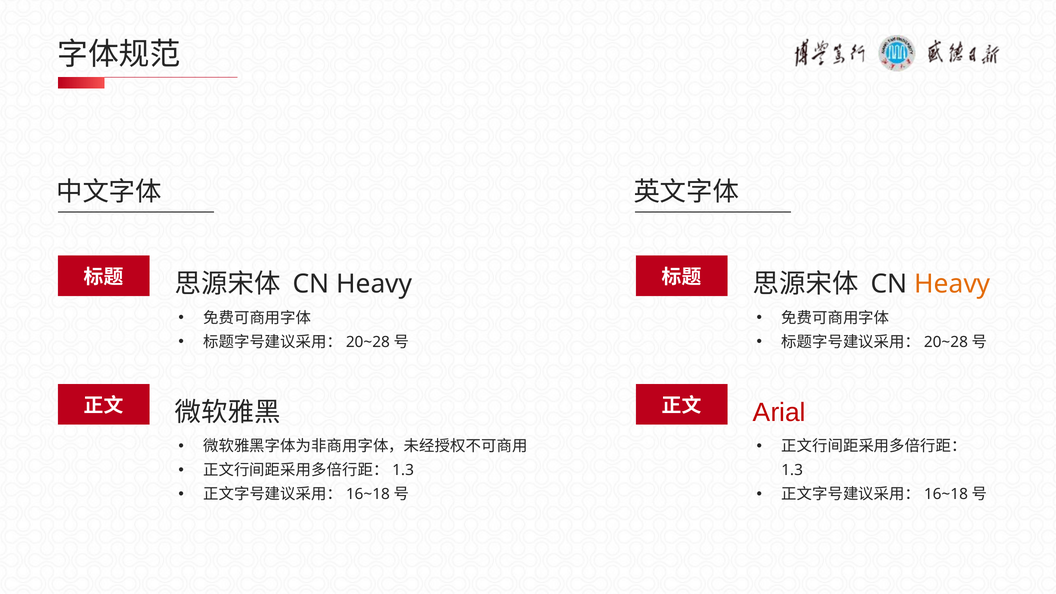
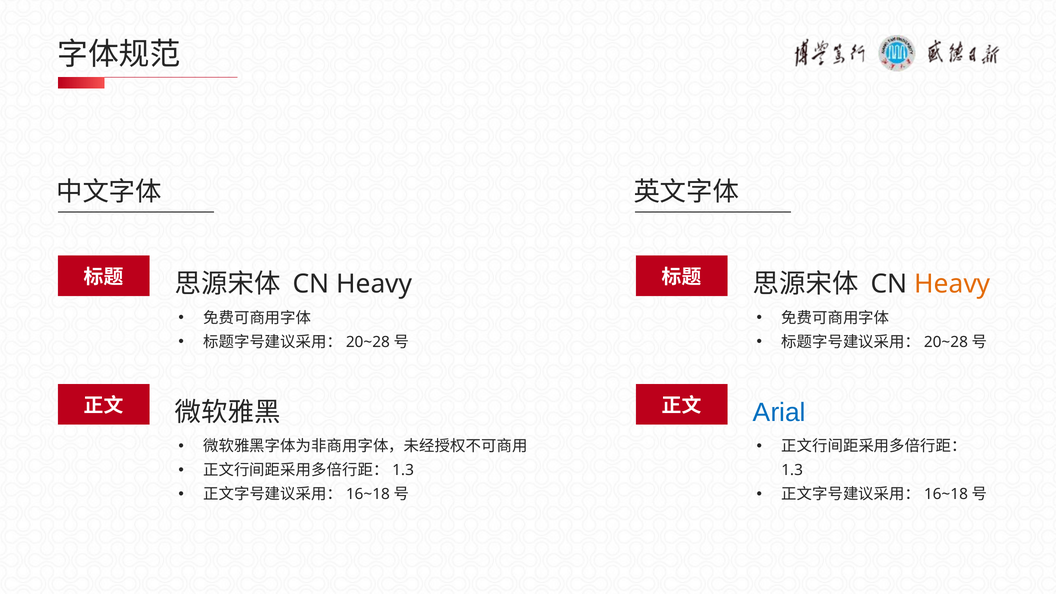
Arial colour: red -> blue
